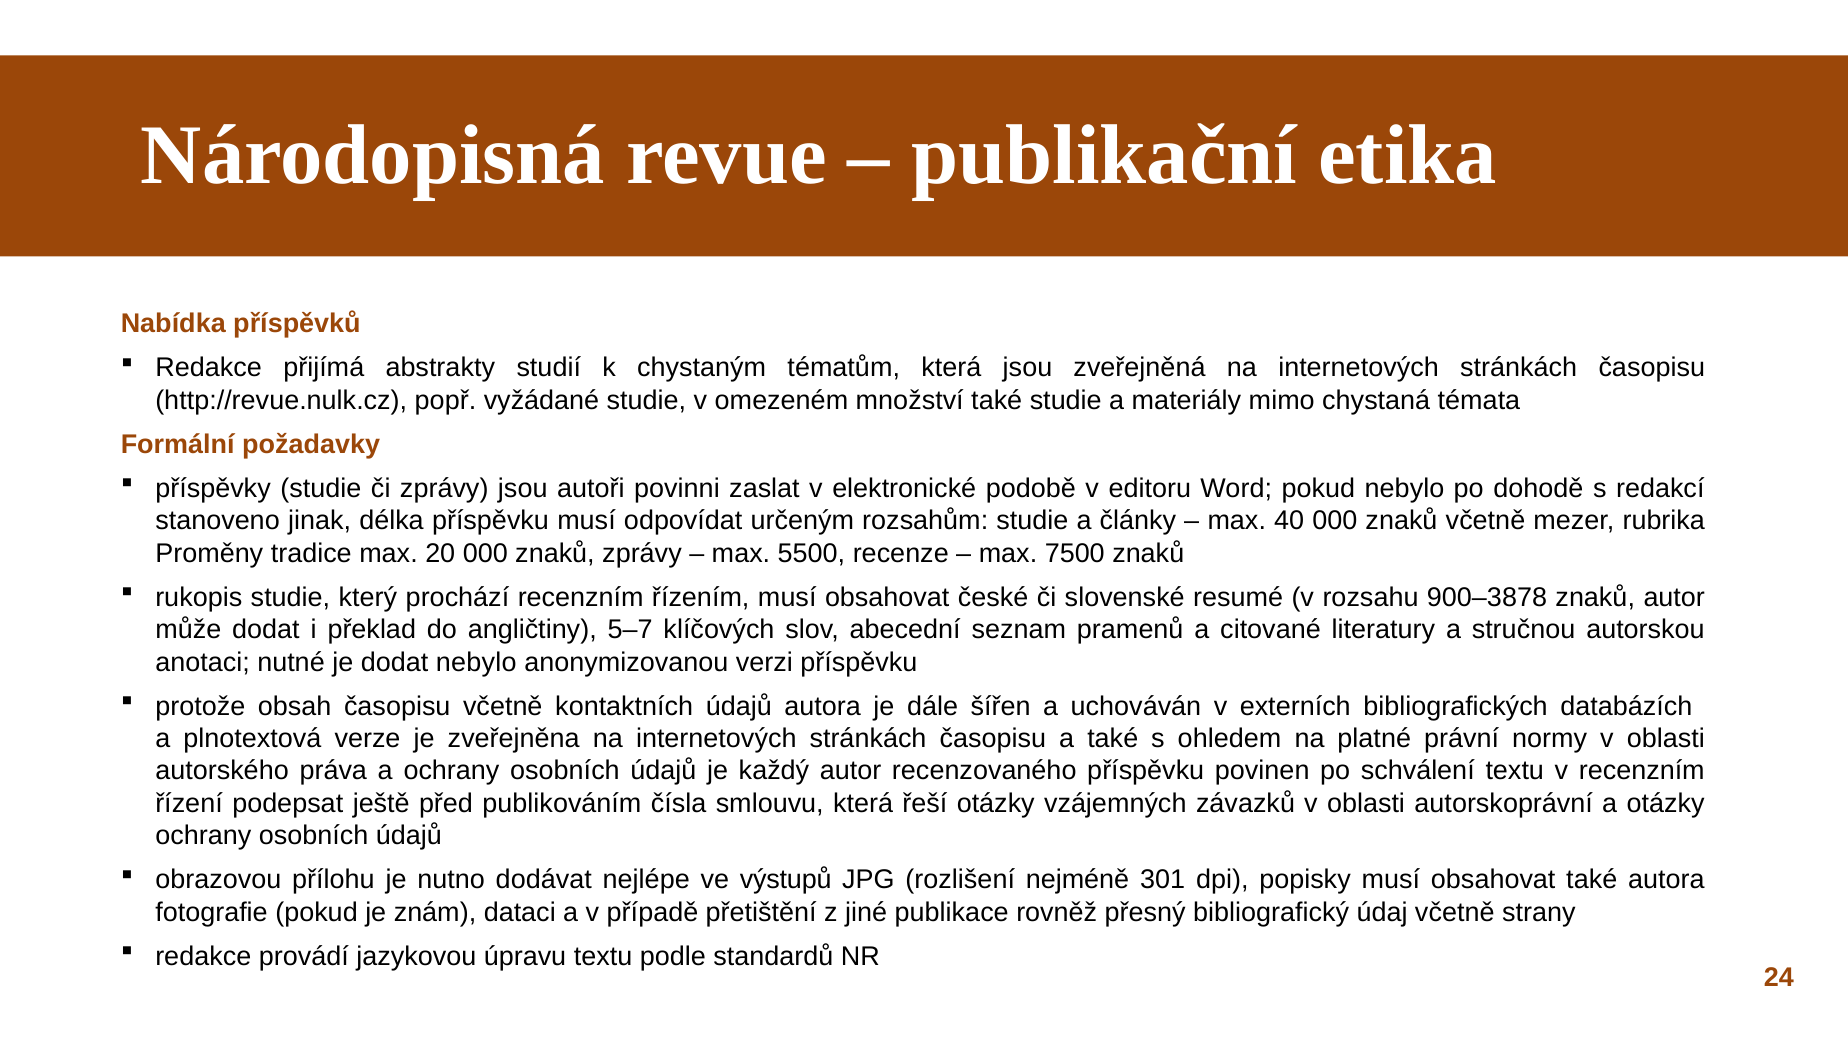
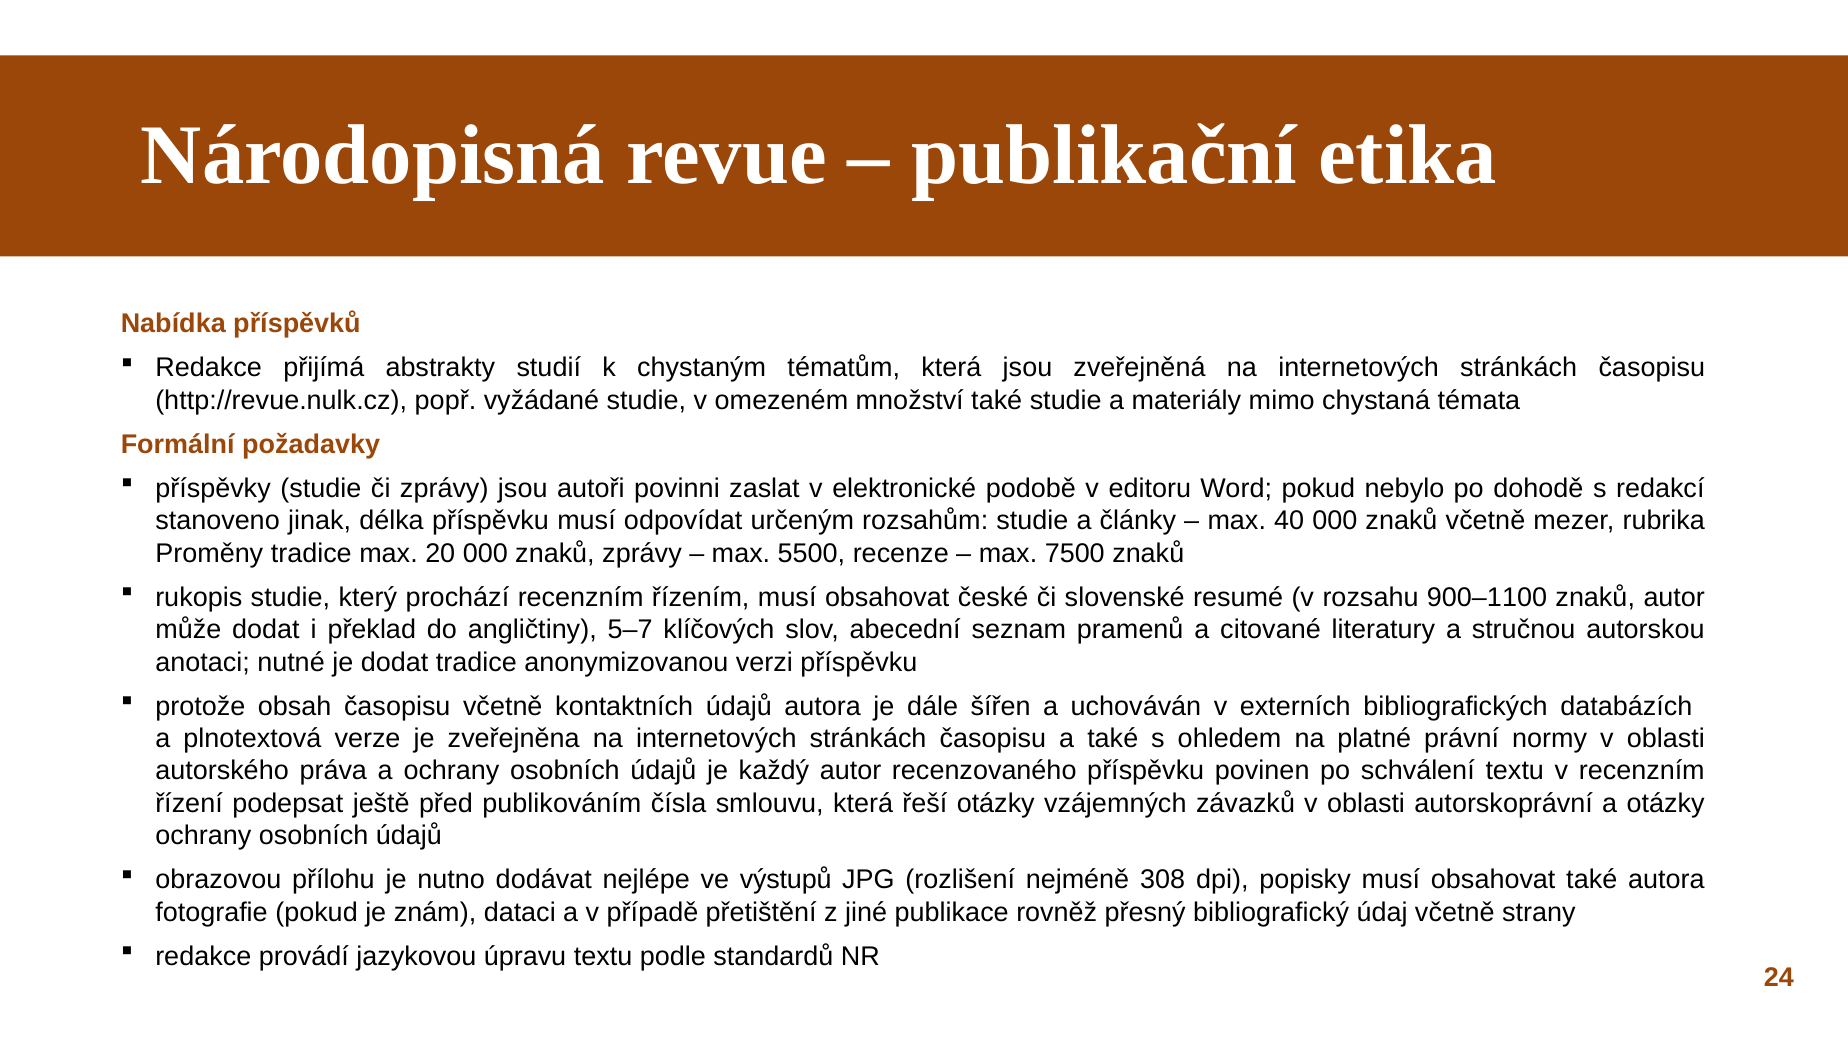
900–3878: 900–3878 -> 900–1100
dodat nebylo: nebylo -> tradice
301: 301 -> 308
